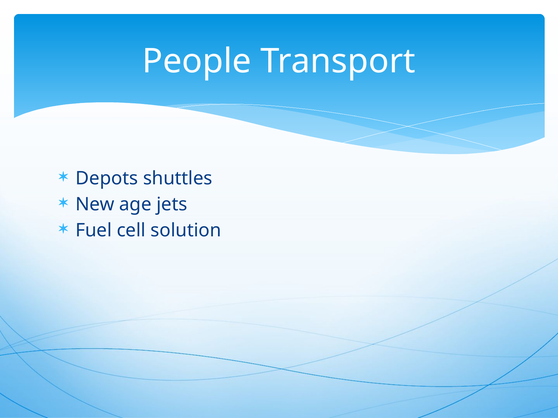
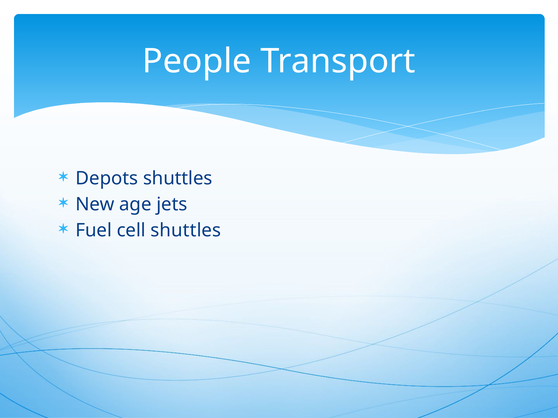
cell solution: solution -> shuttles
